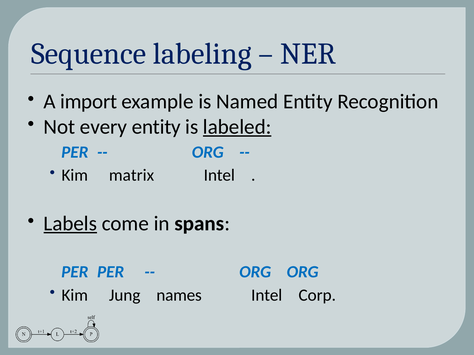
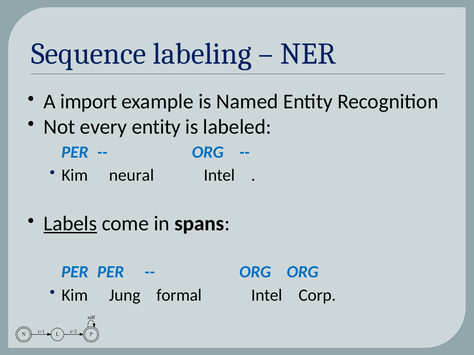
labeled underline: present -> none
matrix: matrix -> neural
names: names -> formal
